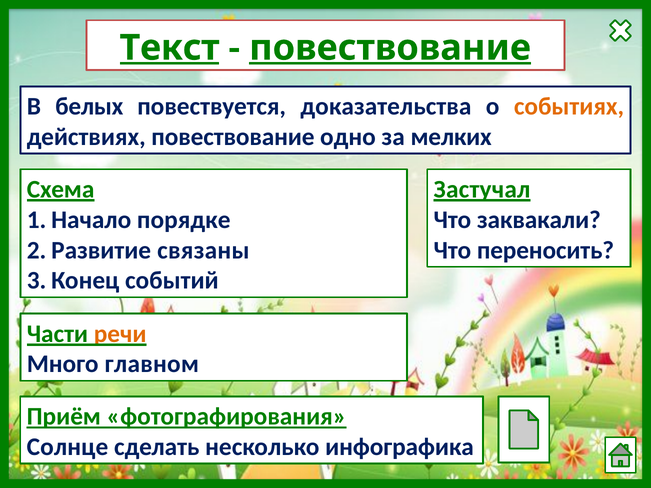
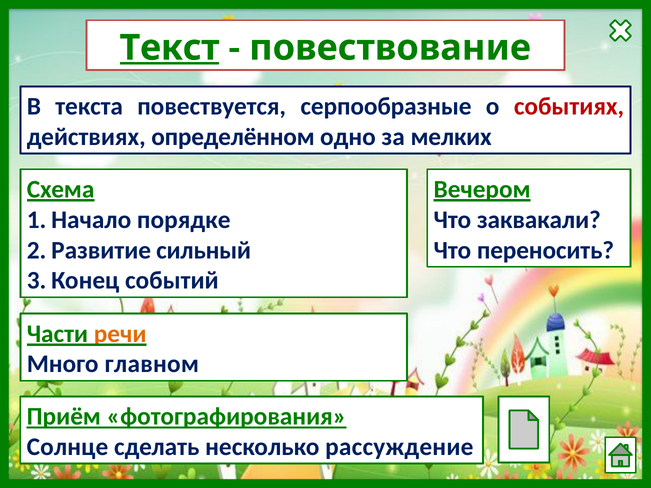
повествование at (390, 48) underline: present -> none
белых: белых -> текста
доказательства: доказательства -> серпообразные
событиях colour: orange -> red
действиях повествование: повествование -> определённом
Застучал: Застучал -> Вечером
связаны: связаны -> сильный
инфографика: инфографика -> рассуждение
